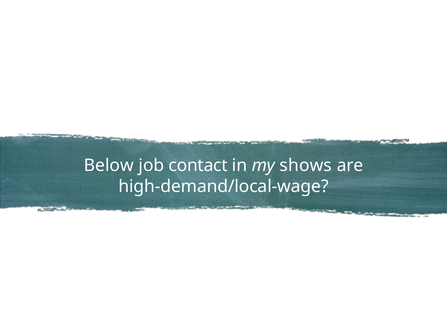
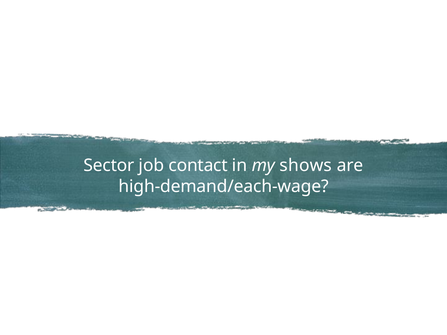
Below: Below -> Sector
high-demand/local-wage: high-demand/local-wage -> high-demand/each-wage
